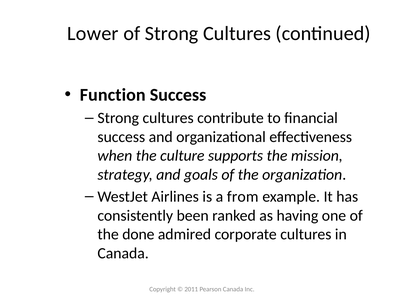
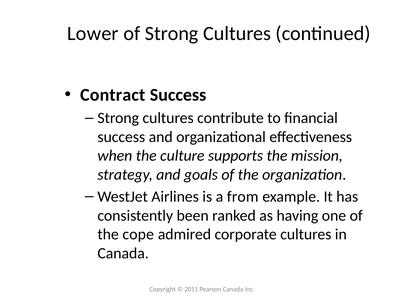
Function: Function -> Contract
done: done -> cope
